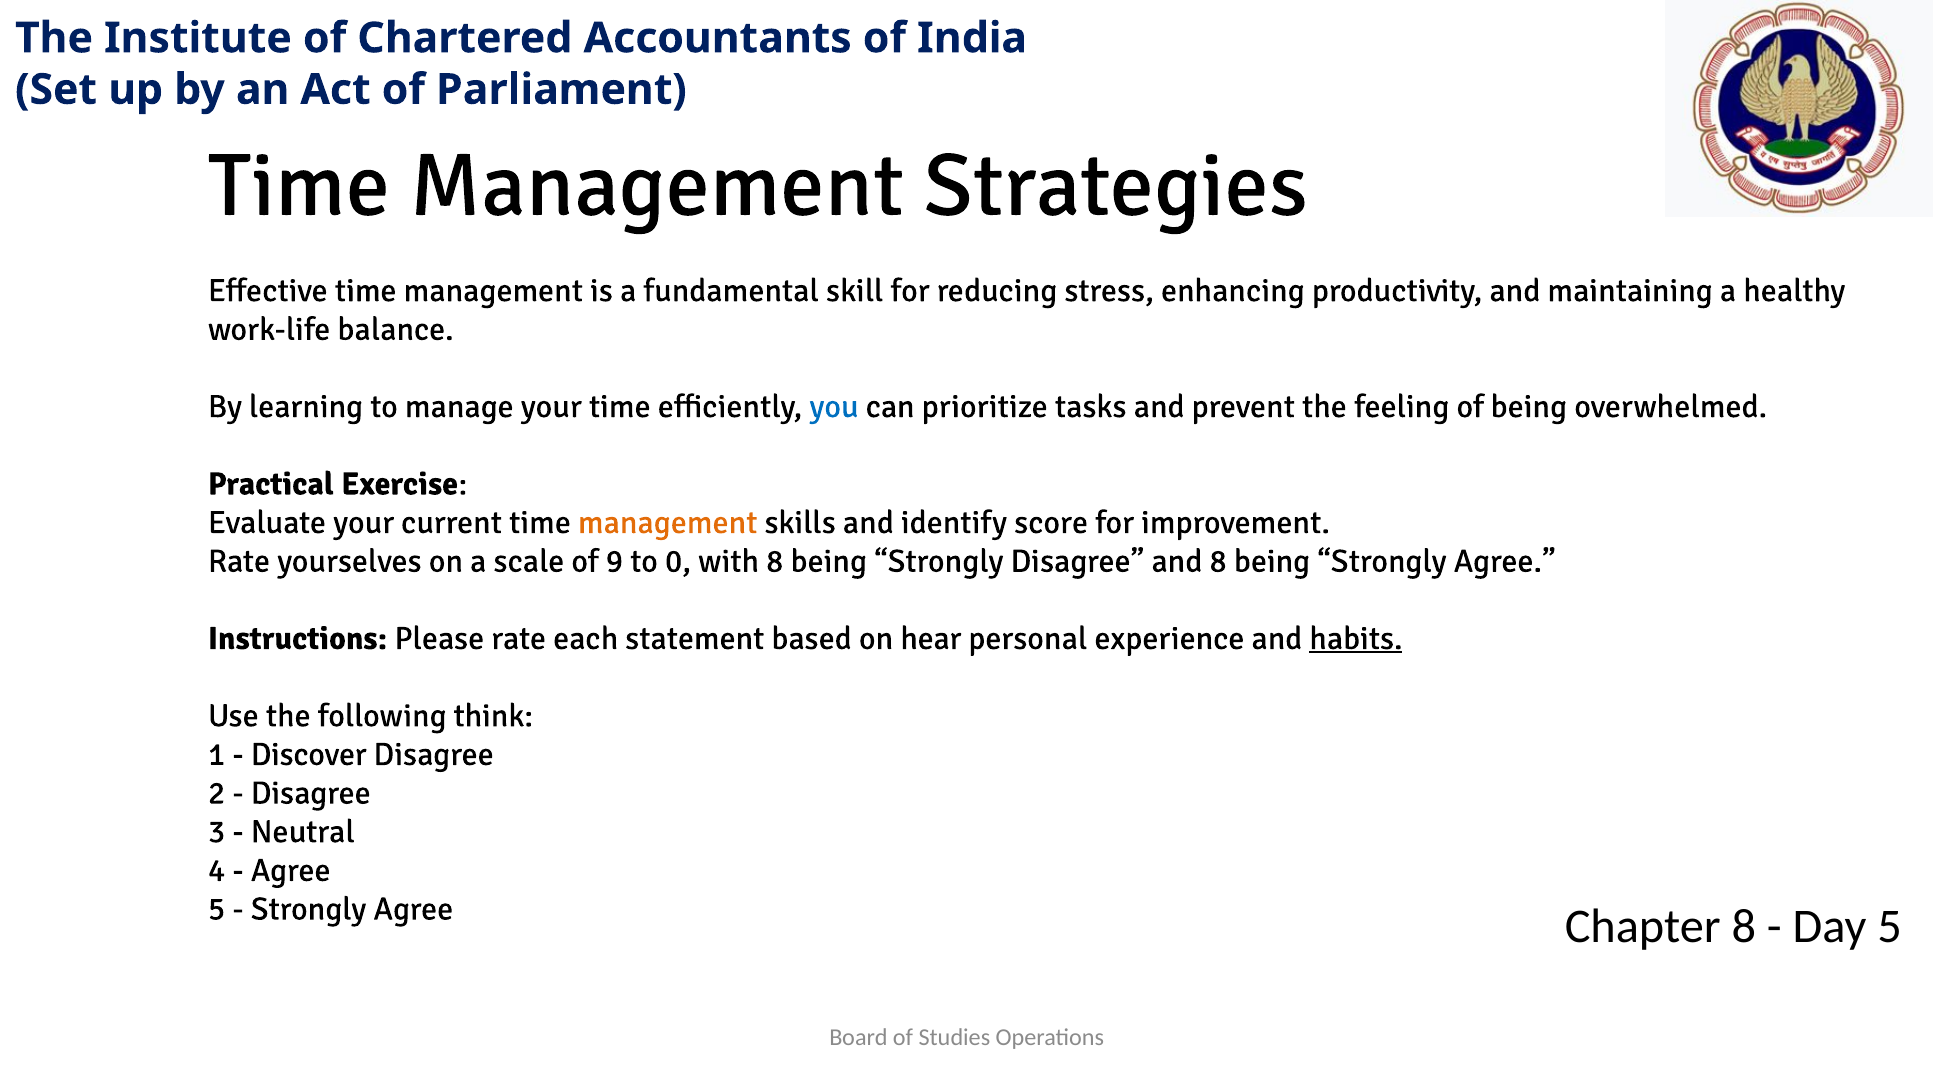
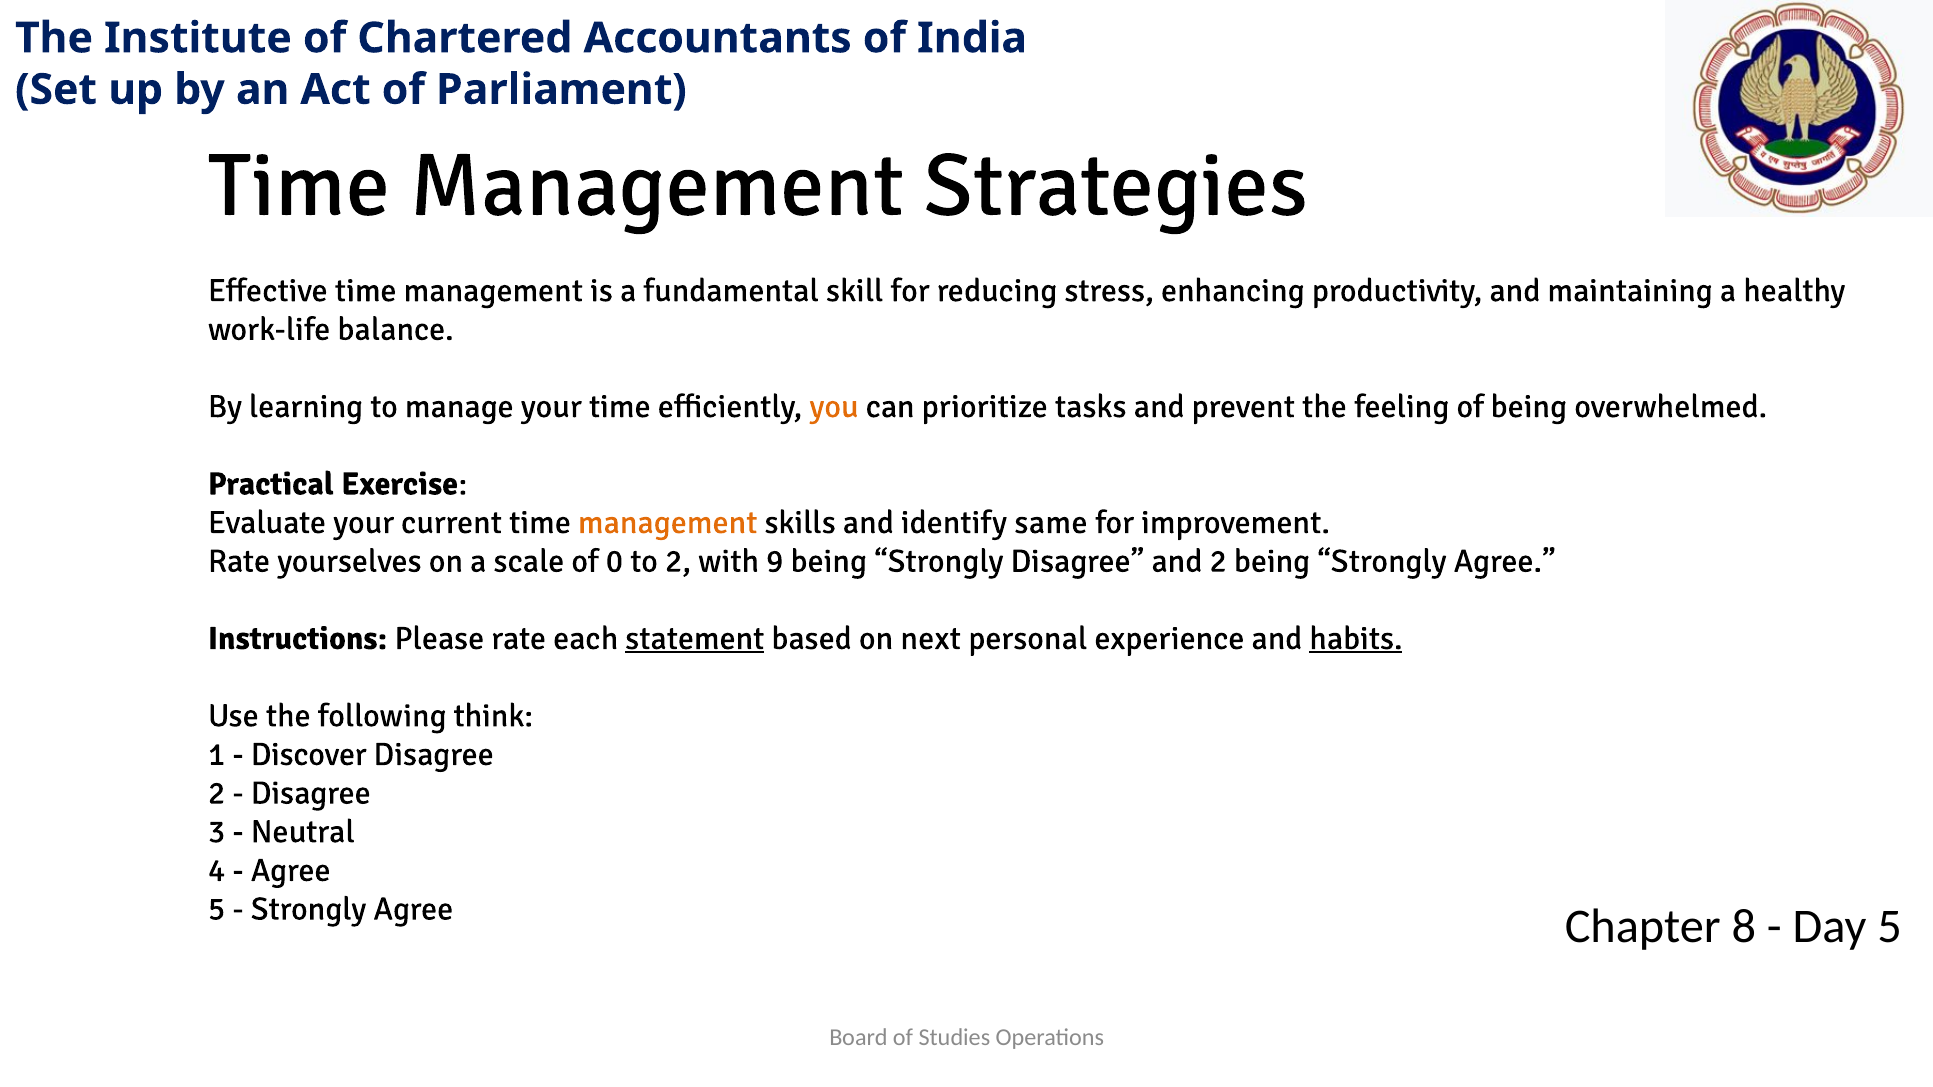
you colour: blue -> orange
score: score -> same
9: 9 -> 0
to 0: 0 -> 2
with 8: 8 -> 9
and 8: 8 -> 2
statement underline: none -> present
hear: hear -> next
